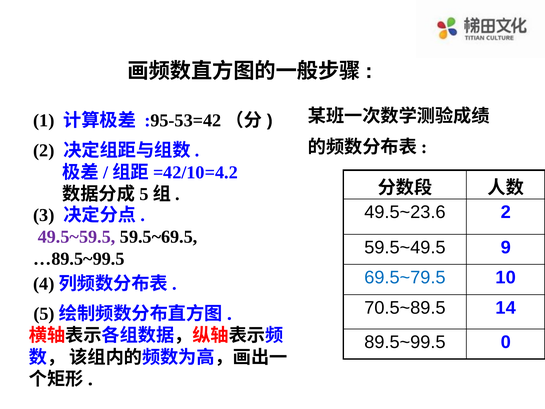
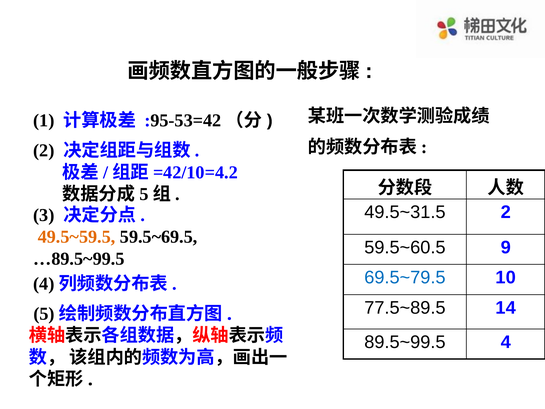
49.5~23.6: 49.5~23.6 -> 49.5~31.5
49.5~59.5 colour: purple -> orange
59.5~49.5: 59.5~49.5 -> 59.5~60.5
70.5~89.5: 70.5~89.5 -> 77.5~89.5
0: 0 -> 4
